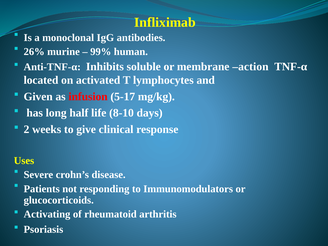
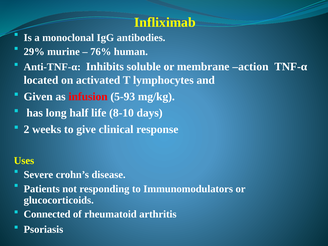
26%: 26% -> 29%
99%: 99% -> 76%
5-17: 5-17 -> 5-93
Activating: Activating -> Connected
